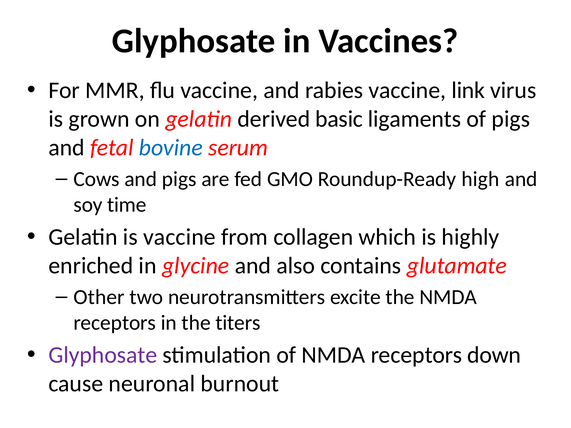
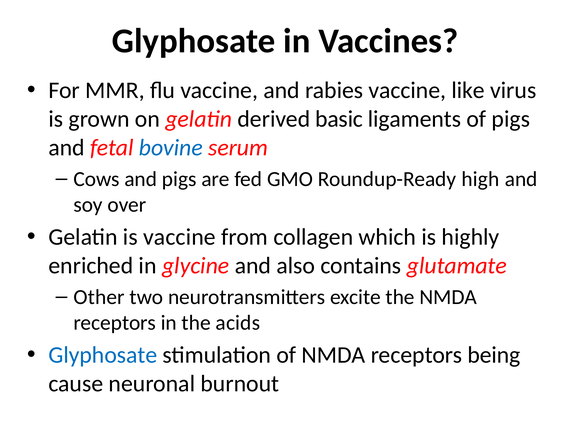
link: link -> like
time: time -> over
titers: titers -> acids
Glyphosate at (103, 355) colour: purple -> blue
down: down -> being
